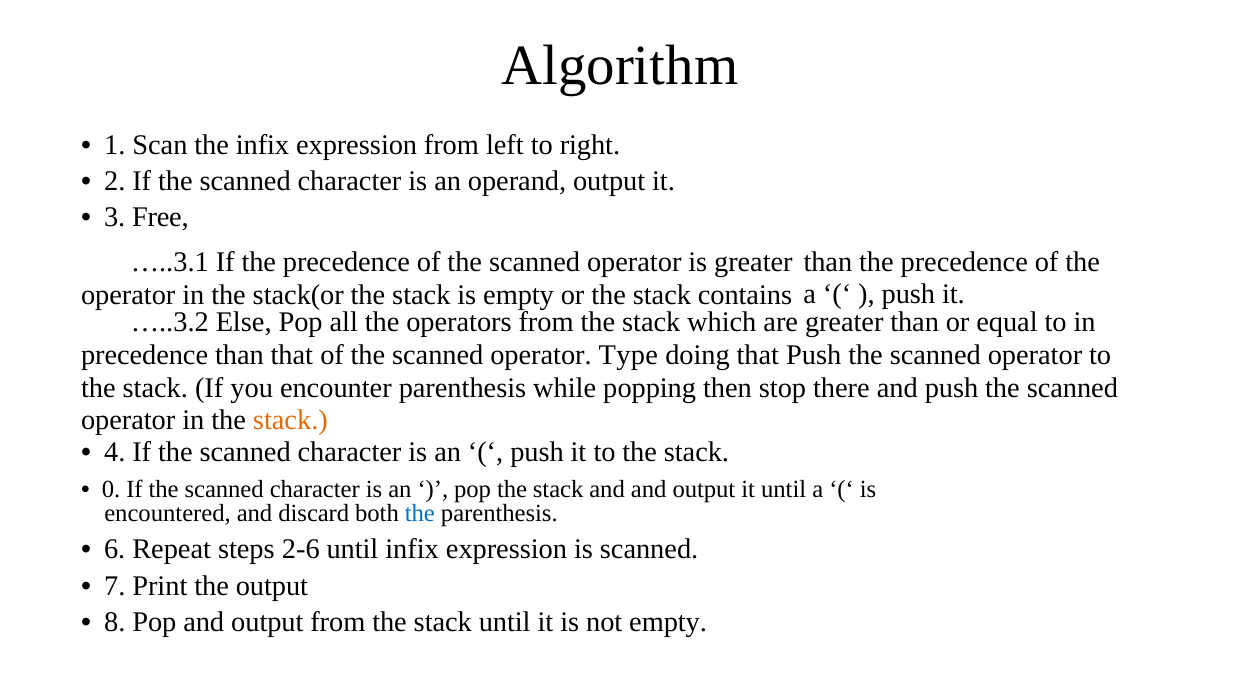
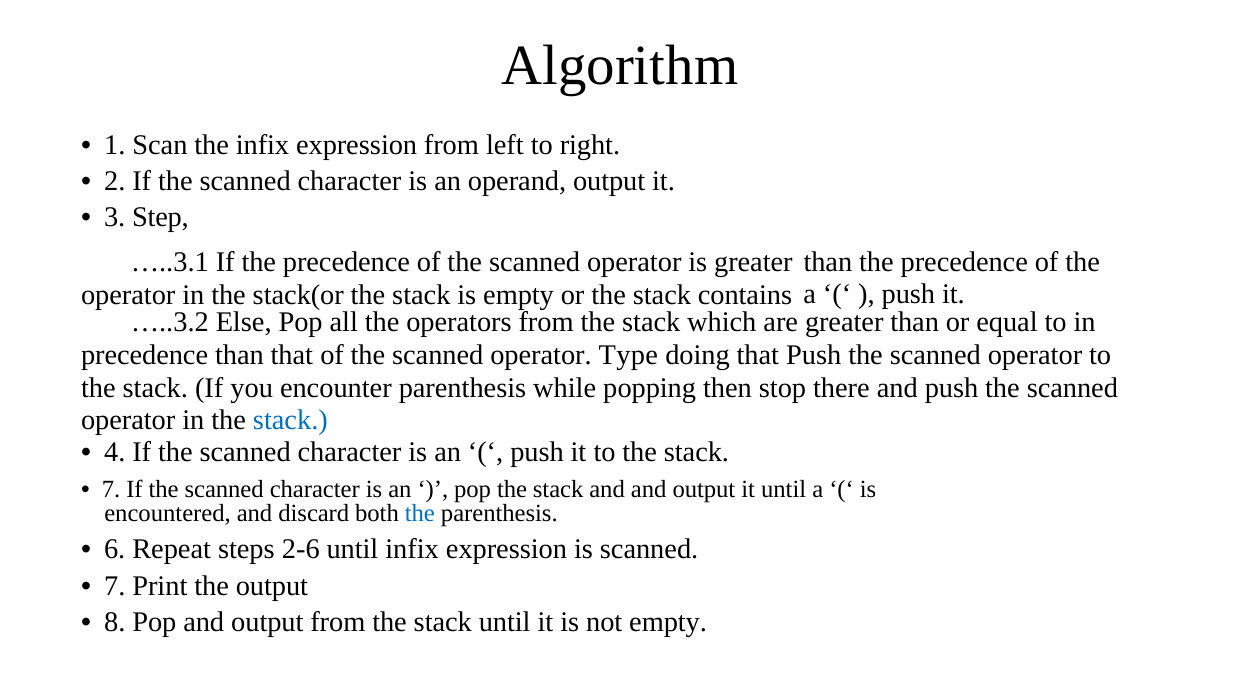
Free: Free -> Step
stack at (290, 420) colour: orange -> blue
0 at (111, 489): 0 -> 7
